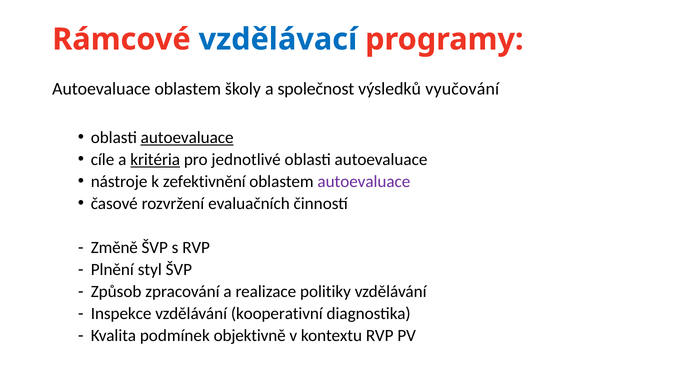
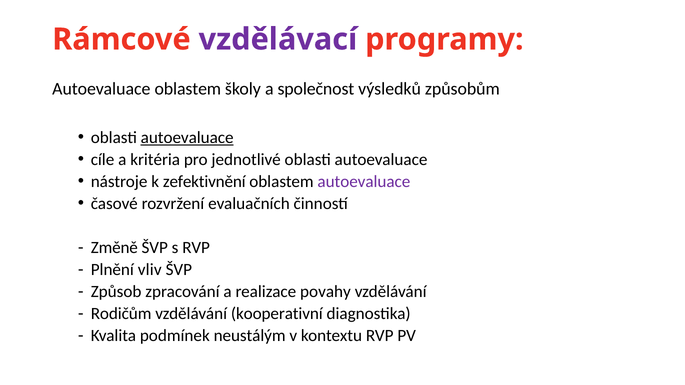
vzdělávací colour: blue -> purple
vyučování: vyučování -> způsobům
kritéria underline: present -> none
styl: styl -> vliv
politiky: politiky -> povahy
Inspekce: Inspekce -> Rodičům
objektivně: objektivně -> neustálým
